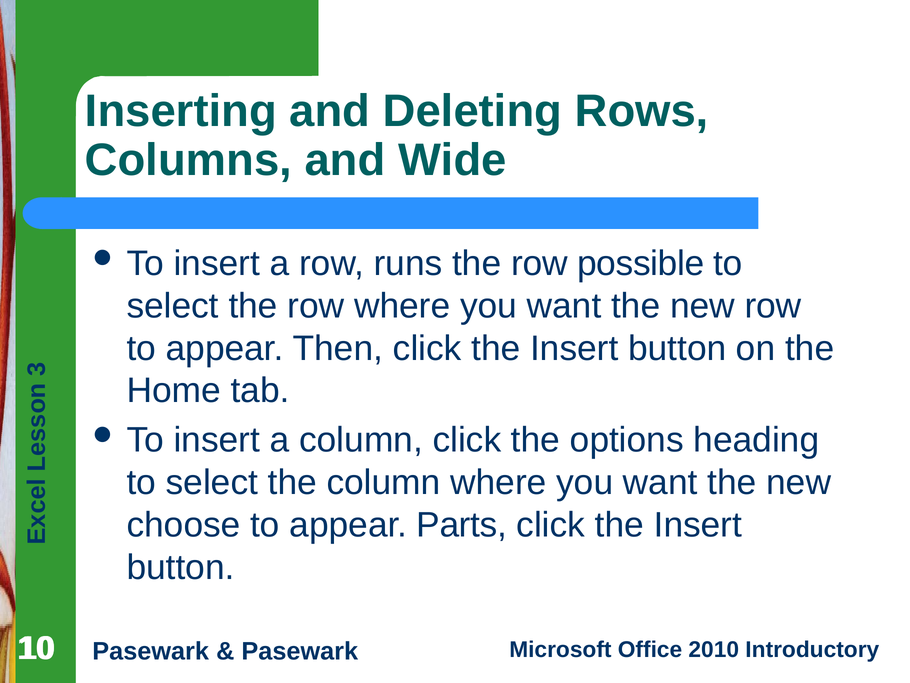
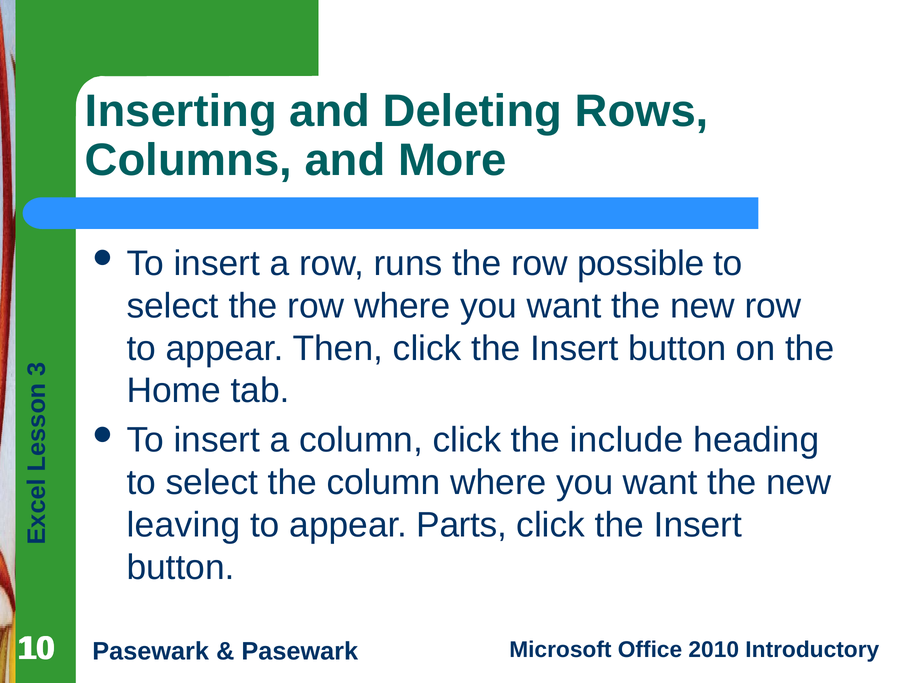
Wide: Wide -> More
options: options -> include
choose: choose -> leaving
